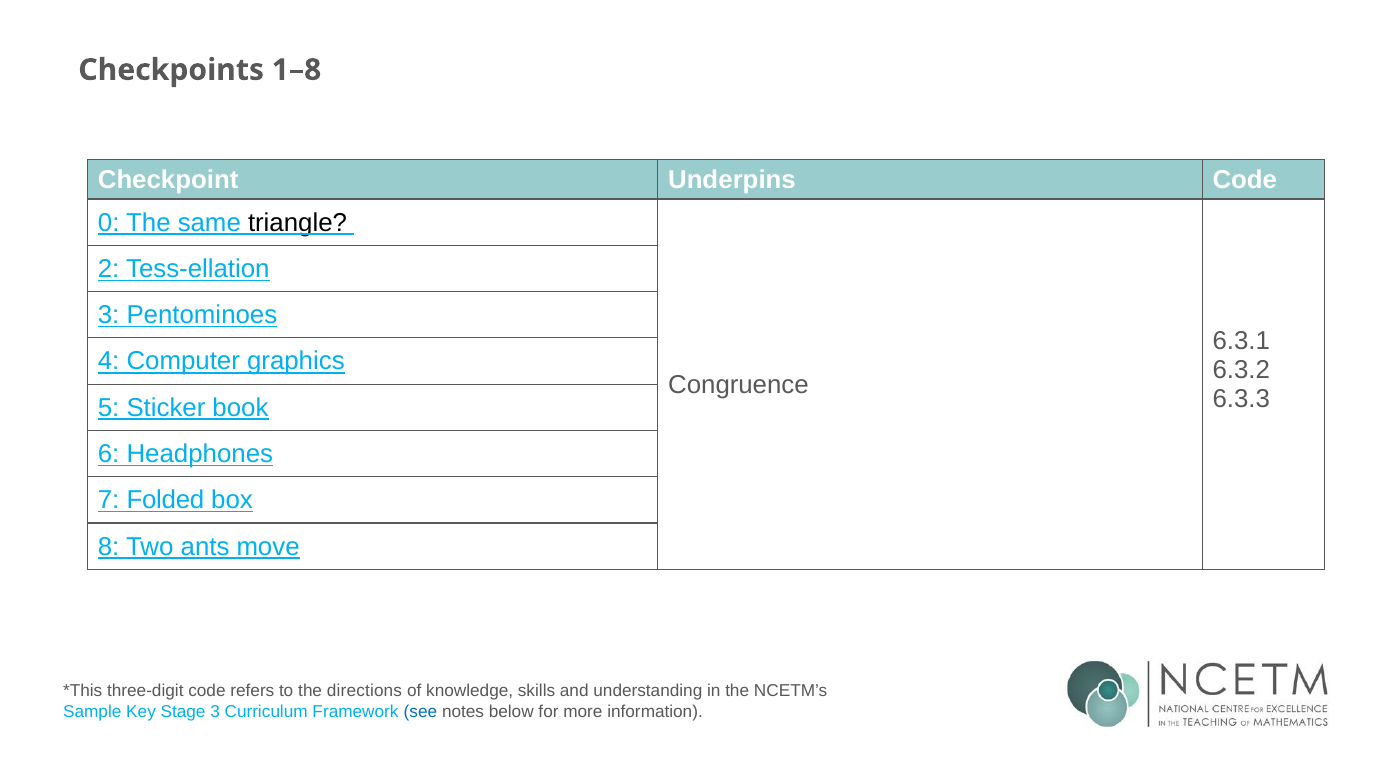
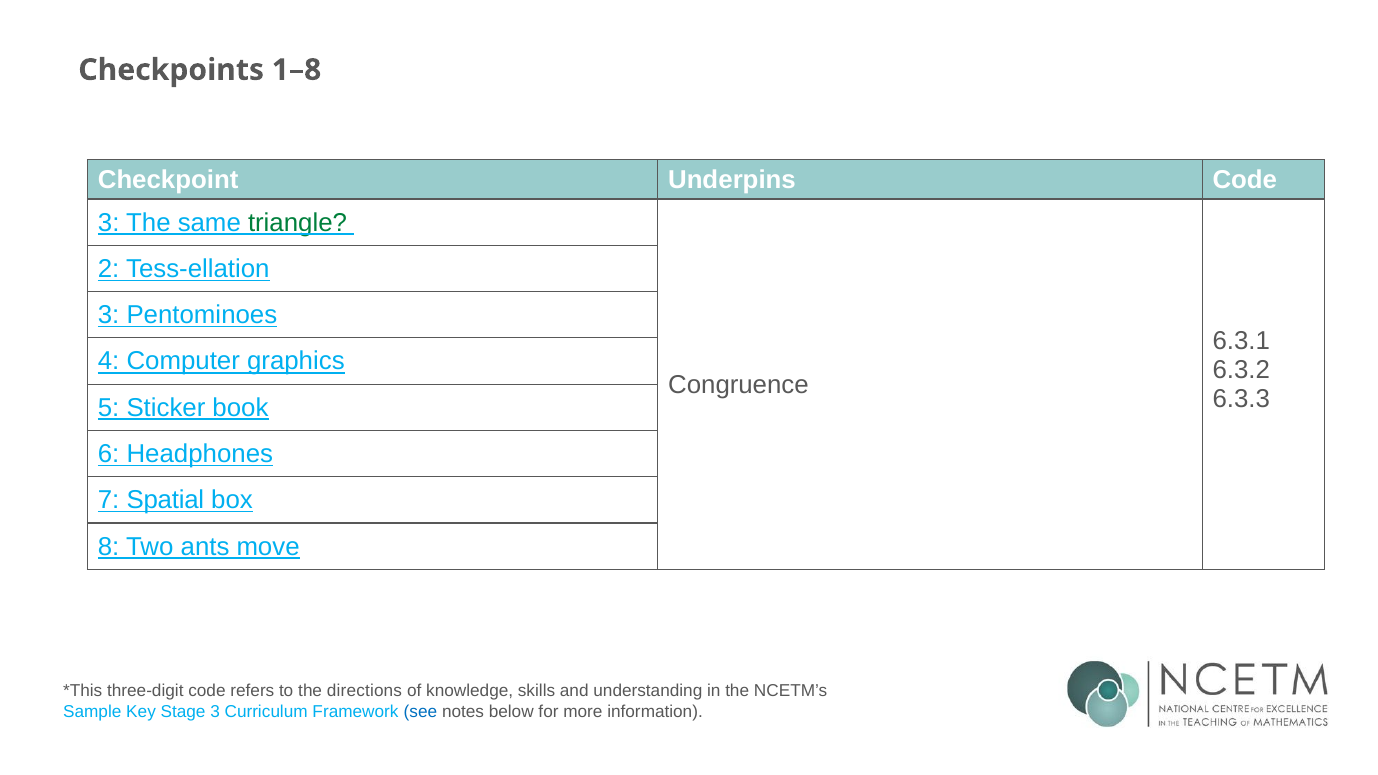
0 at (109, 223): 0 -> 3
triangle colour: black -> green
Folded: Folded -> Spatial
